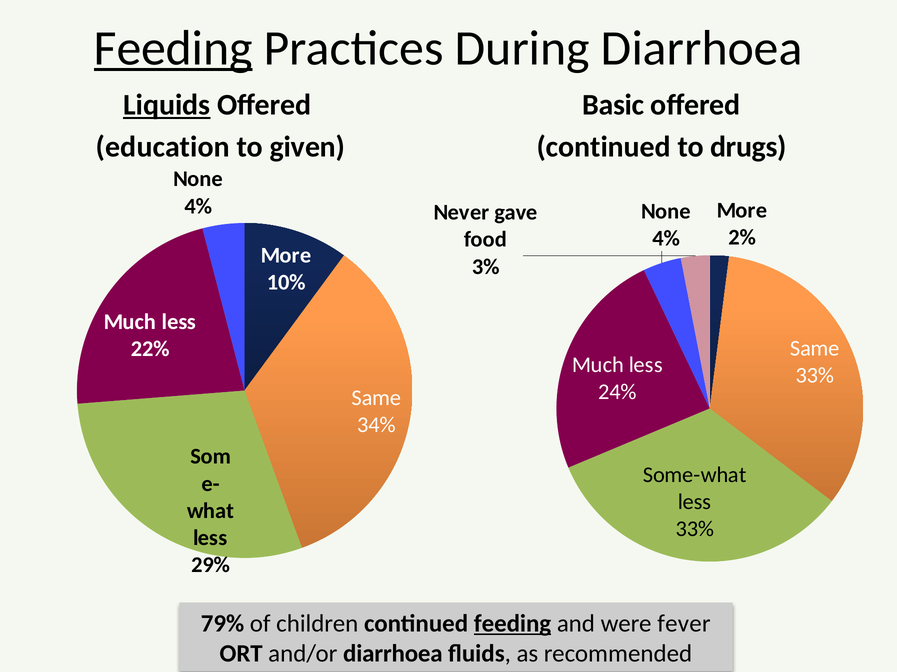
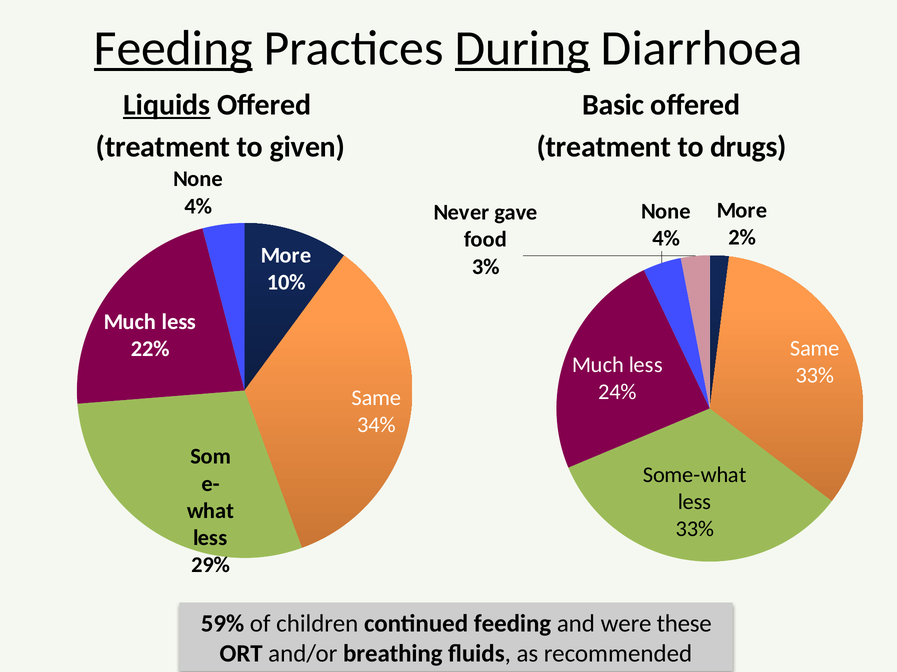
During underline: none -> present
education at (163, 147): education -> treatment
continued at (604, 147): continued -> treatment
79%: 79% -> 59%
feeding at (513, 624) underline: present -> none
fever: fever -> these
and/or diarrhoea: diarrhoea -> breathing
